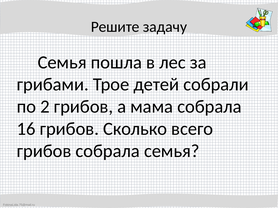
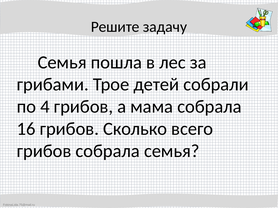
2: 2 -> 4
